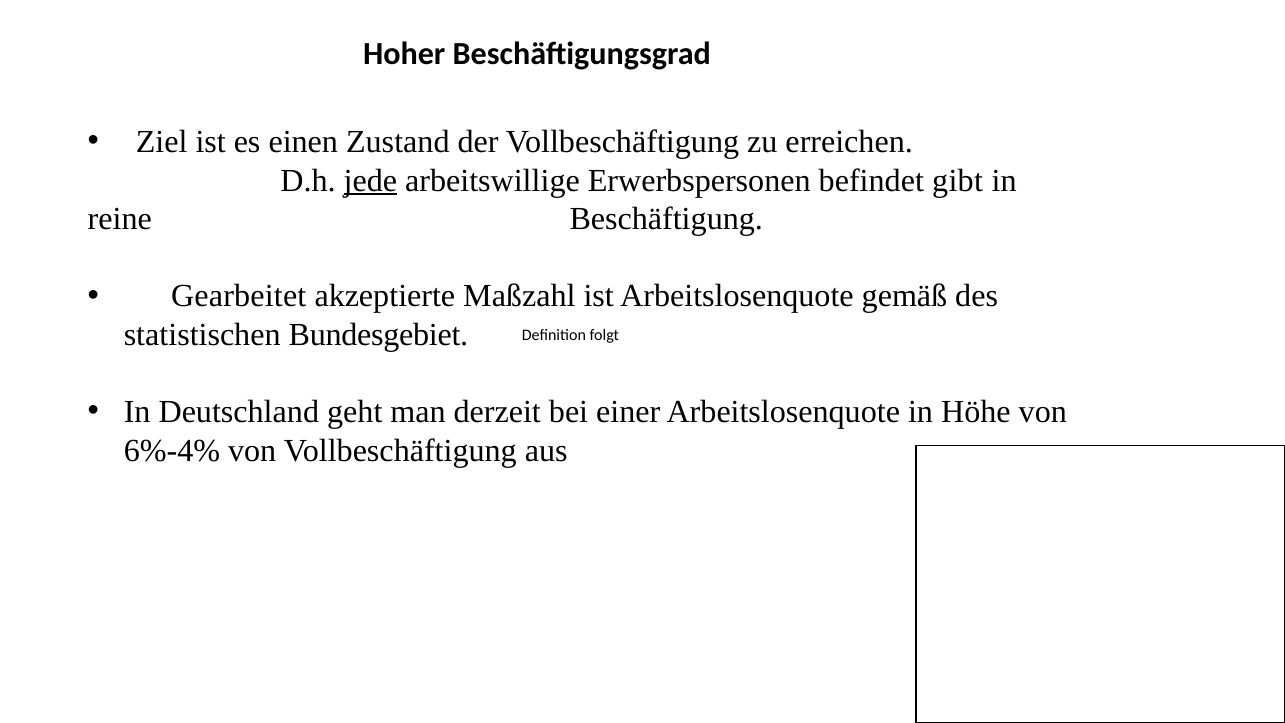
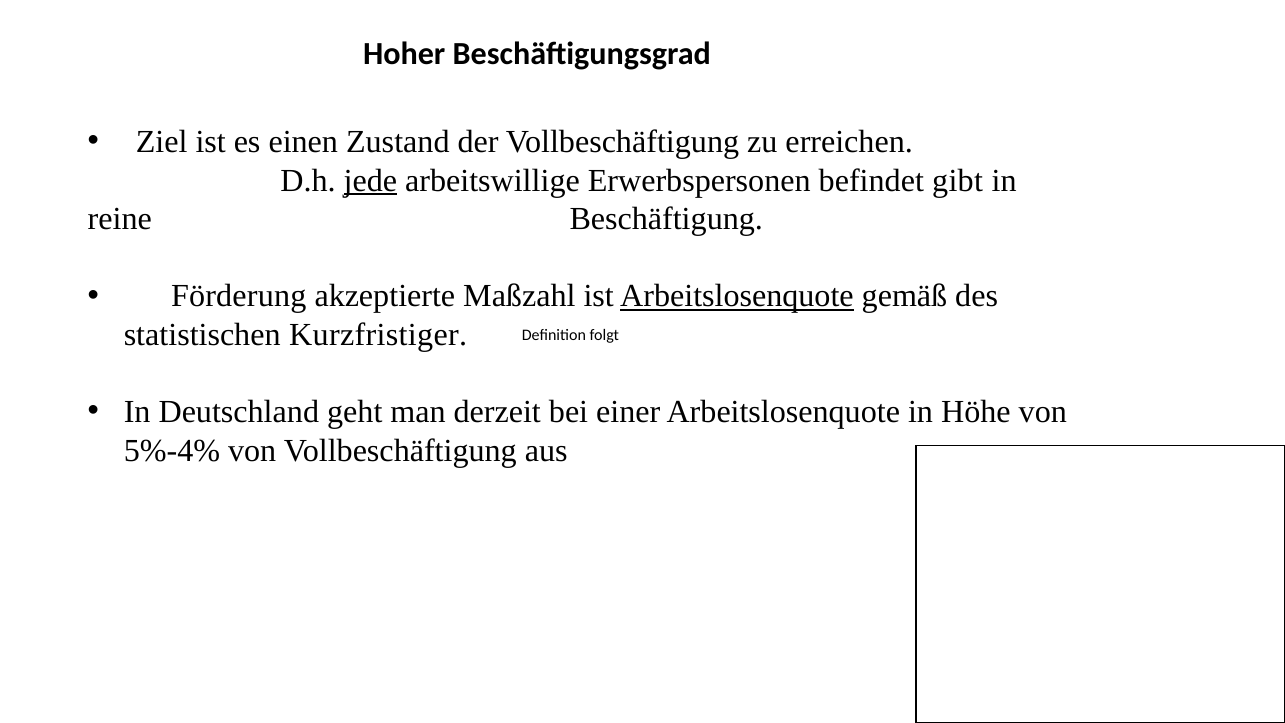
Gearbeitet: Gearbeitet -> Förderung
Arbeitslosenquote at (737, 296) underline: none -> present
Bundesgebiet: Bundesgebiet -> Kurzfristiger
6%-4%: 6%-4% -> 5%-4%
